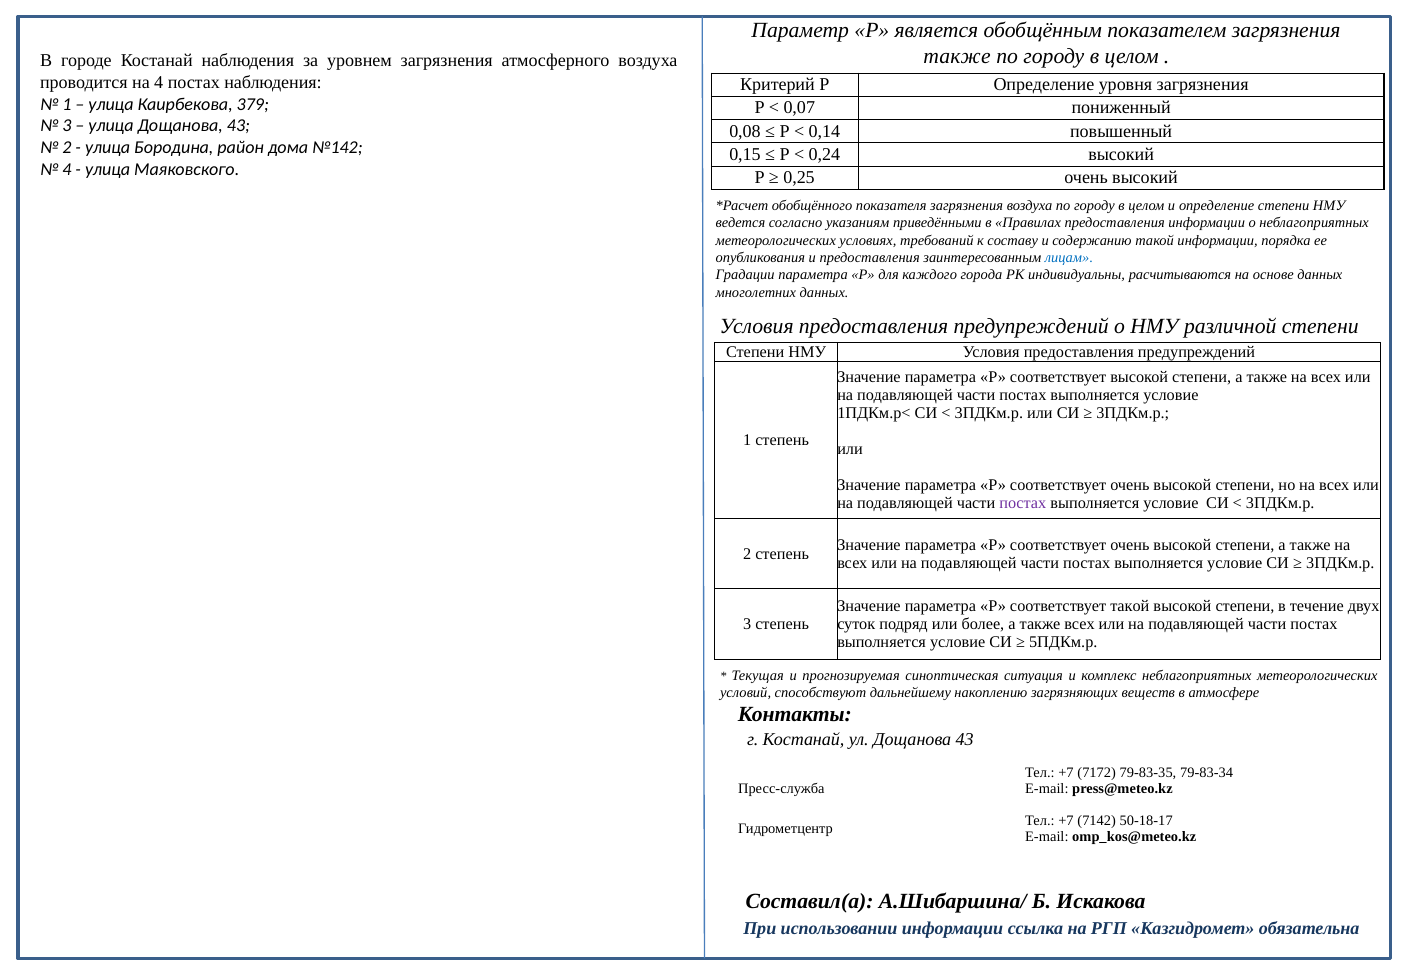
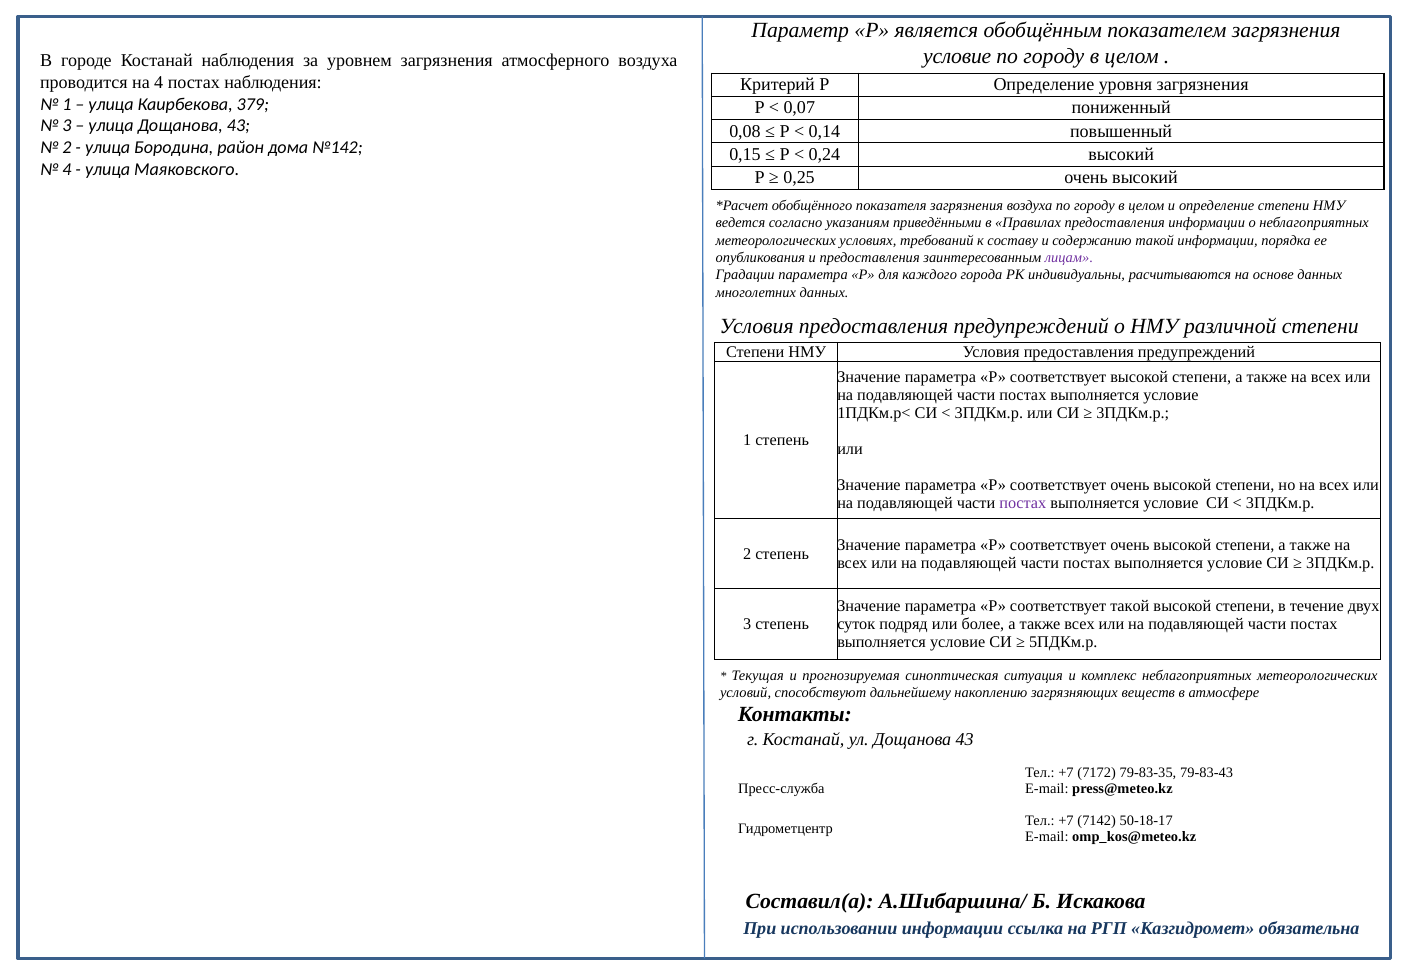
также at (957, 56): также -> условие
лицам colour: blue -> purple
79-83-34: 79-83-34 -> 79-83-43
